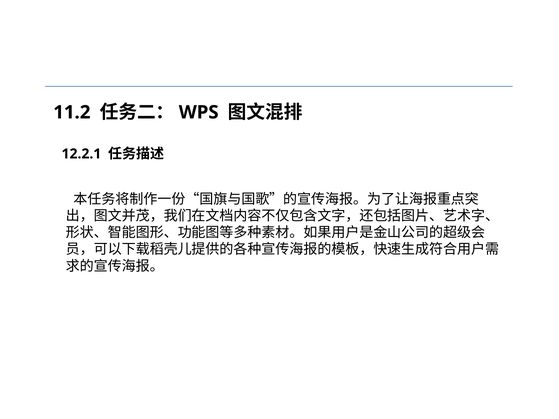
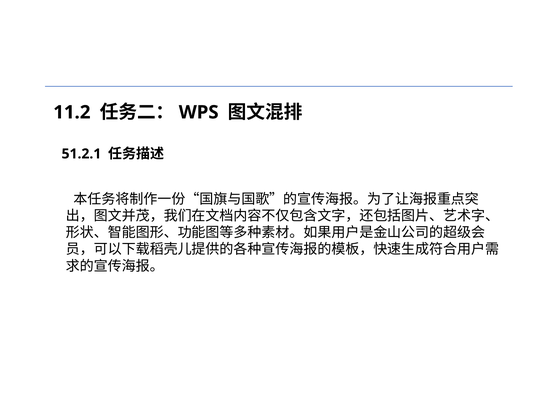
12.2.1: 12.2.1 -> 51.2.1
